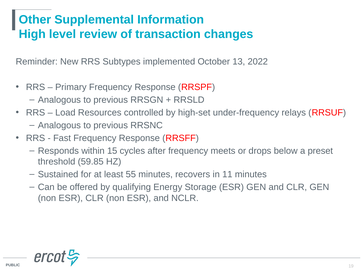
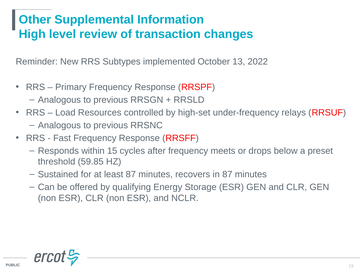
least 55: 55 -> 87
in 11: 11 -> 87
